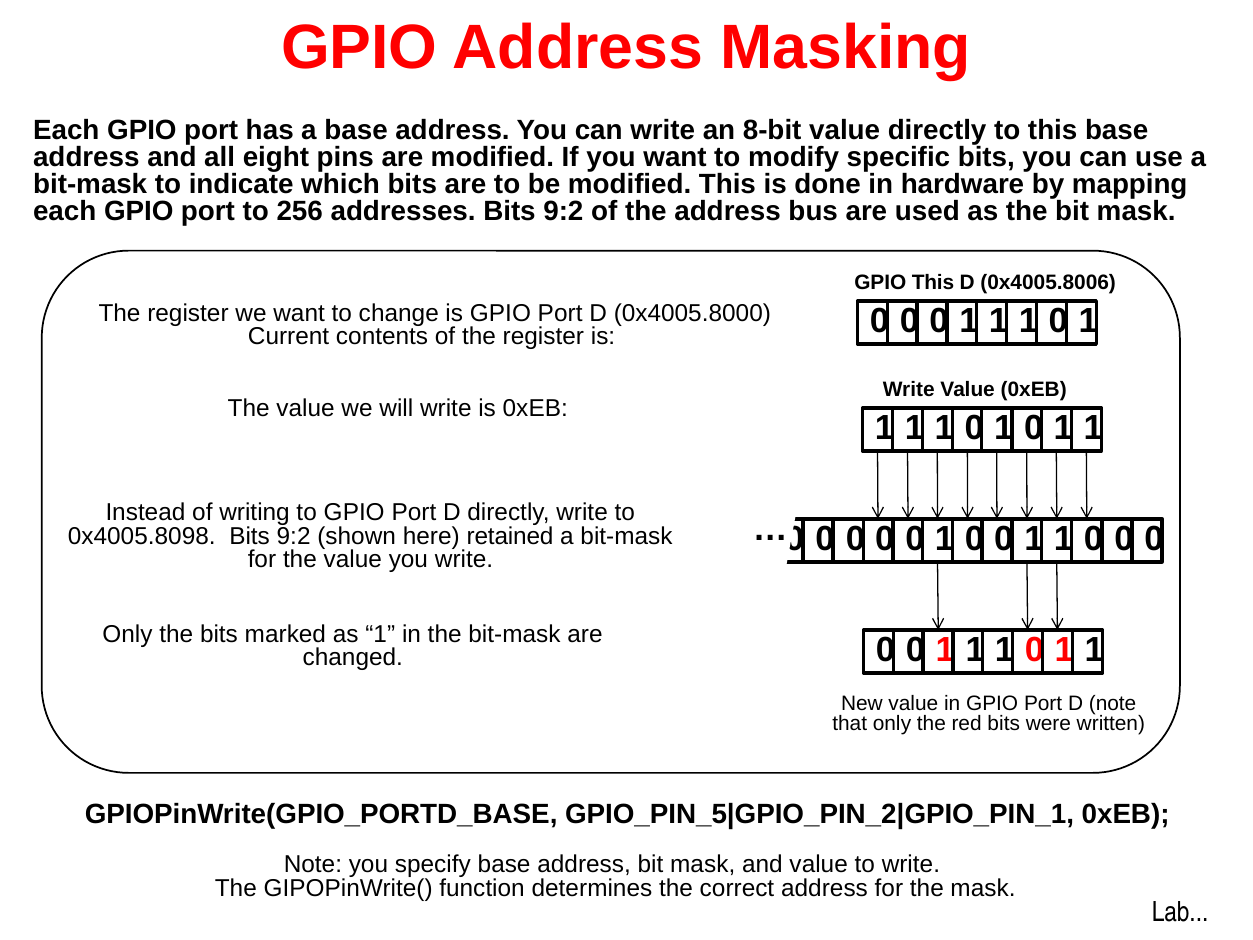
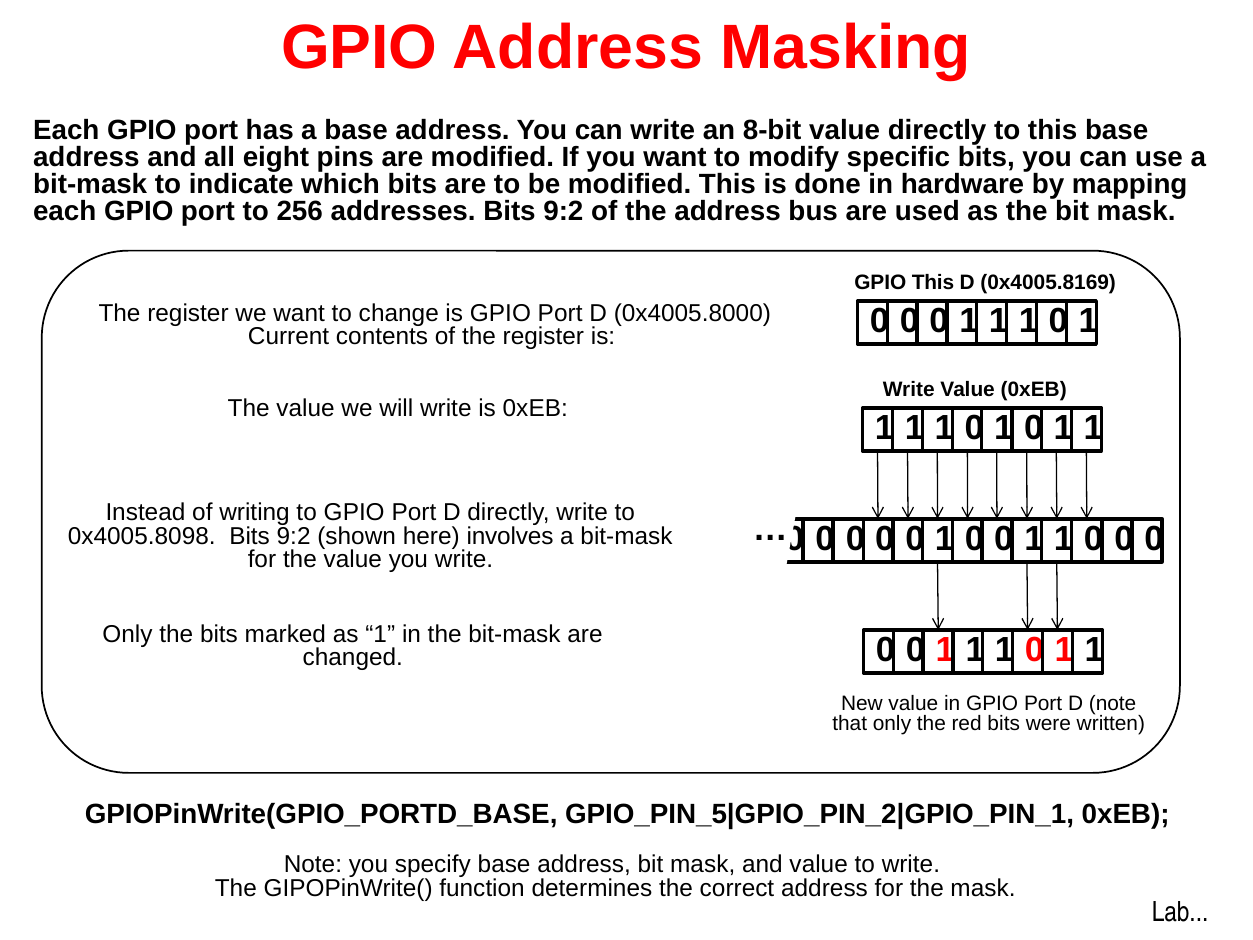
0x4005.8006: 0x4005.8006 -> 0x4005.8169
retained: retained -> involves
